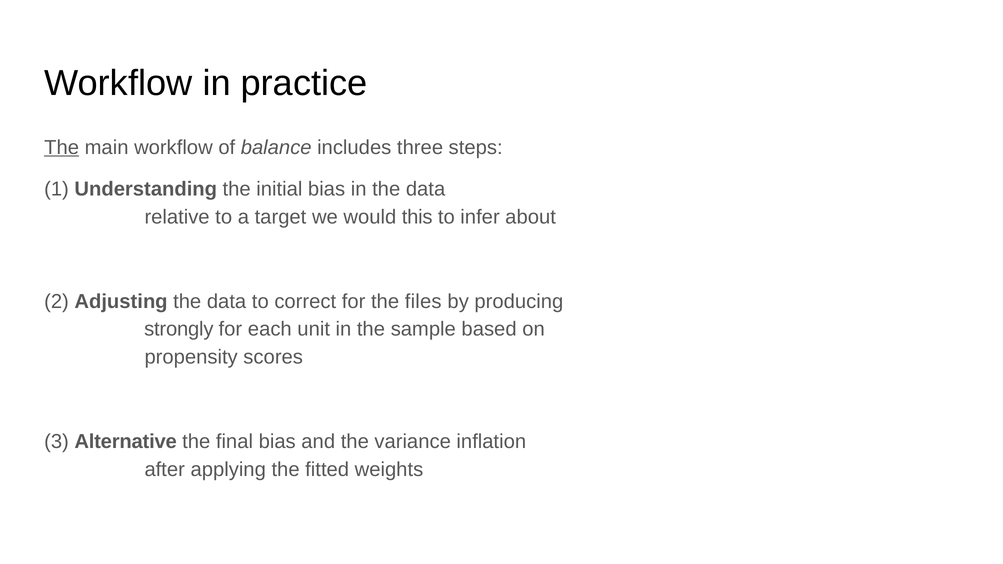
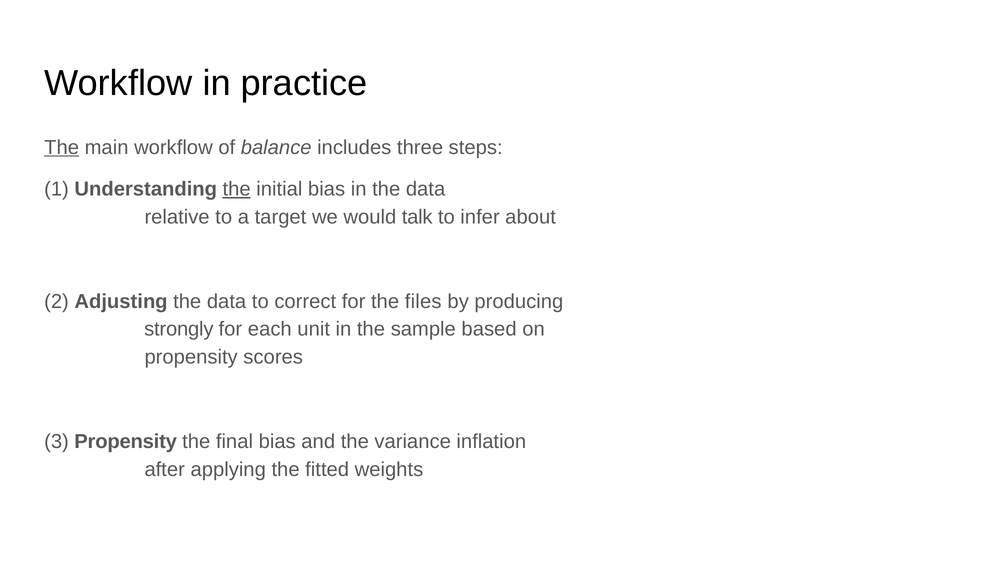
the at (237, 189) underline: none -> present
this: this -> talk
3 Alternative: Alternative -> Propensity
